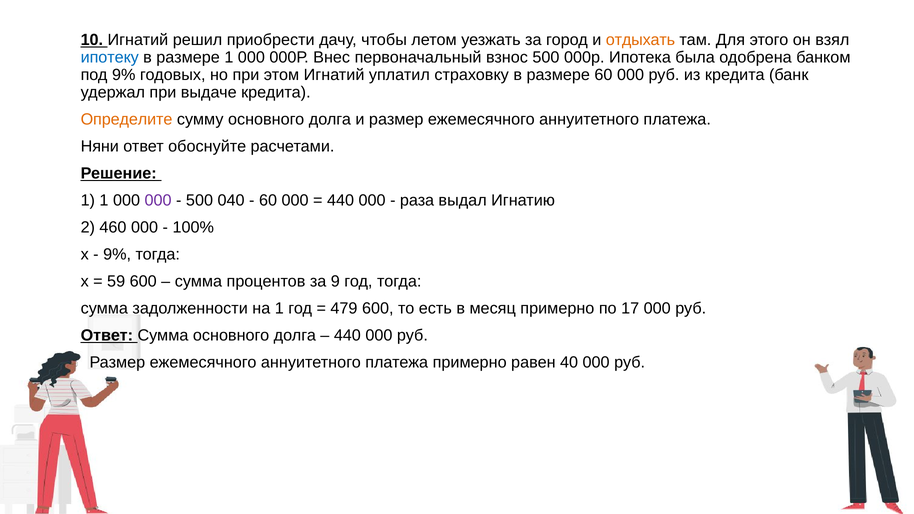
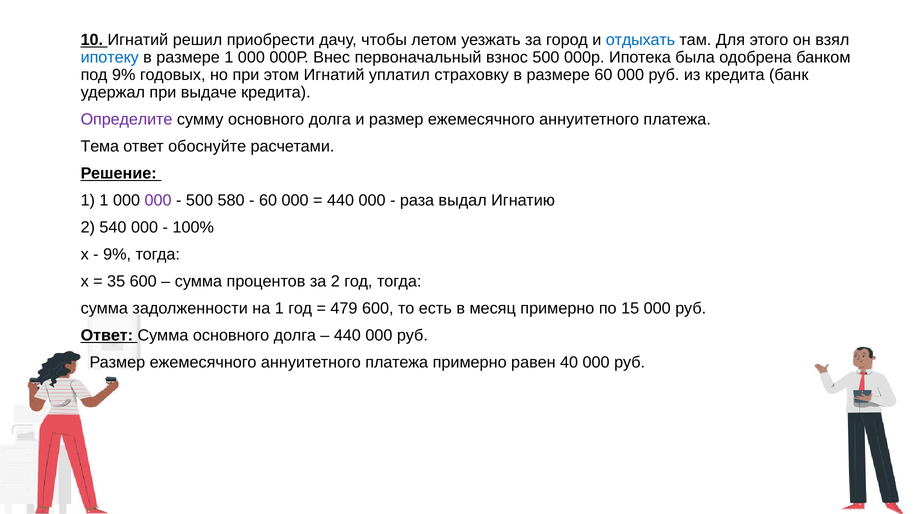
отдыхать colour: orange -> blue
Определите colour: orange -> purple
Няни: Няни -> Тема
040: 040 -> 580
460: 460 -> 540
59: 59 -> 35
за 9: 9 -> 2
17: 17 -> 15
